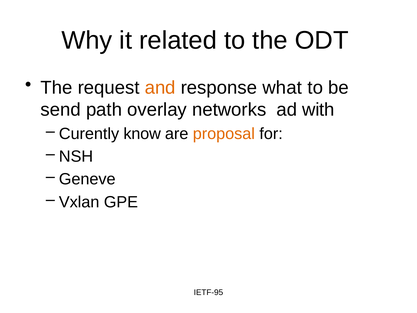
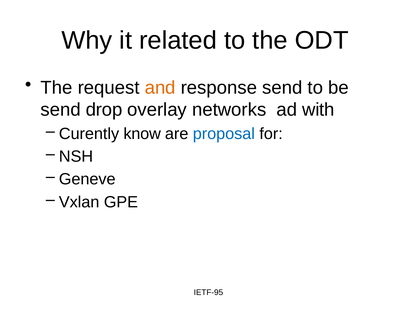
response what: what -> send
path: path -> drop
proposal colour: orange -> blue
